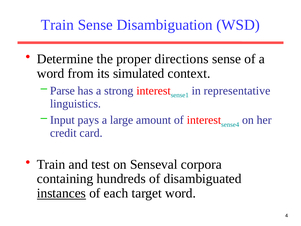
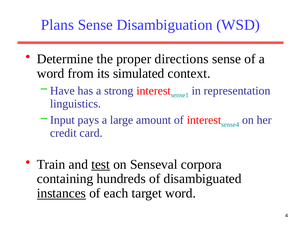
Train at (57, 25): Train -> Plans
Parse: Parse -> Have
representative: representative -> representation
test underline: none -> present
